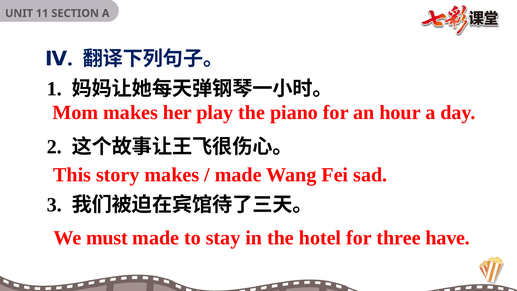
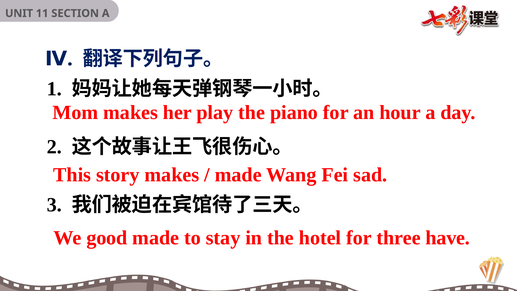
must: must -> good
